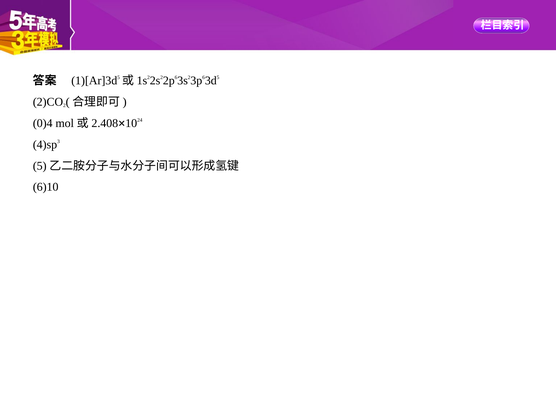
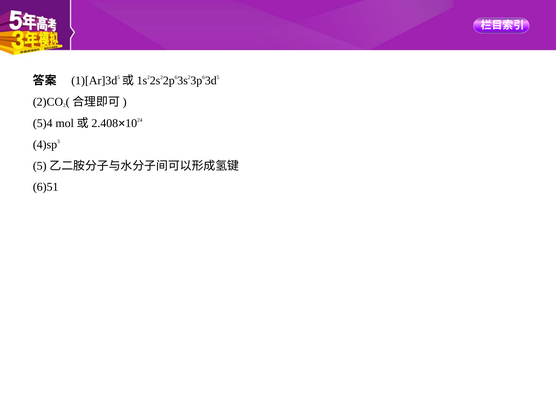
0)4: 0)4 -> 5)4
6)10: 6)10 -> 6)51
